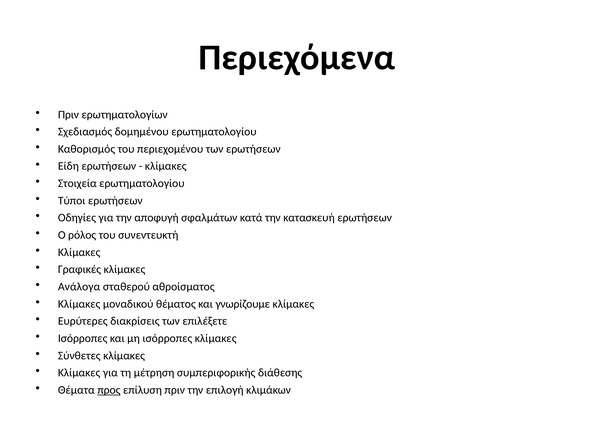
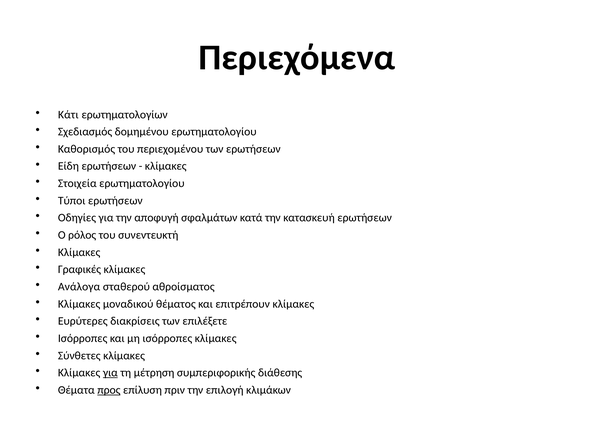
Πριν at (68, 115): Πριν -> Κάτι
γνωρίζουμε: γνωρίζουμε -> επιτρέπουν
για at (110, 373) underline: none -> present
